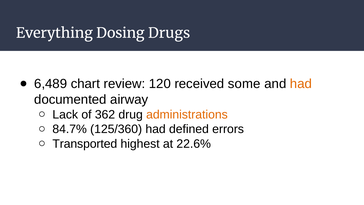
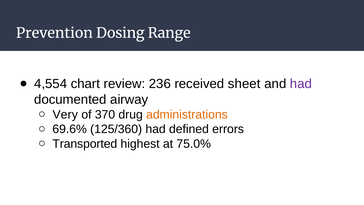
Everything: Everything -> Prevention
Drugs: Drugs -> Range
6,489: 6,489 -> 4,554
120: 120 -> 236
some: some -> sheet
had at (301, 84) colour: orange -> purple
Lack: Lack -> Very
362: 362 -> 370
84.7%: 84.7% -> 69.6%
22.6%: 22.6% -> 75.0%
